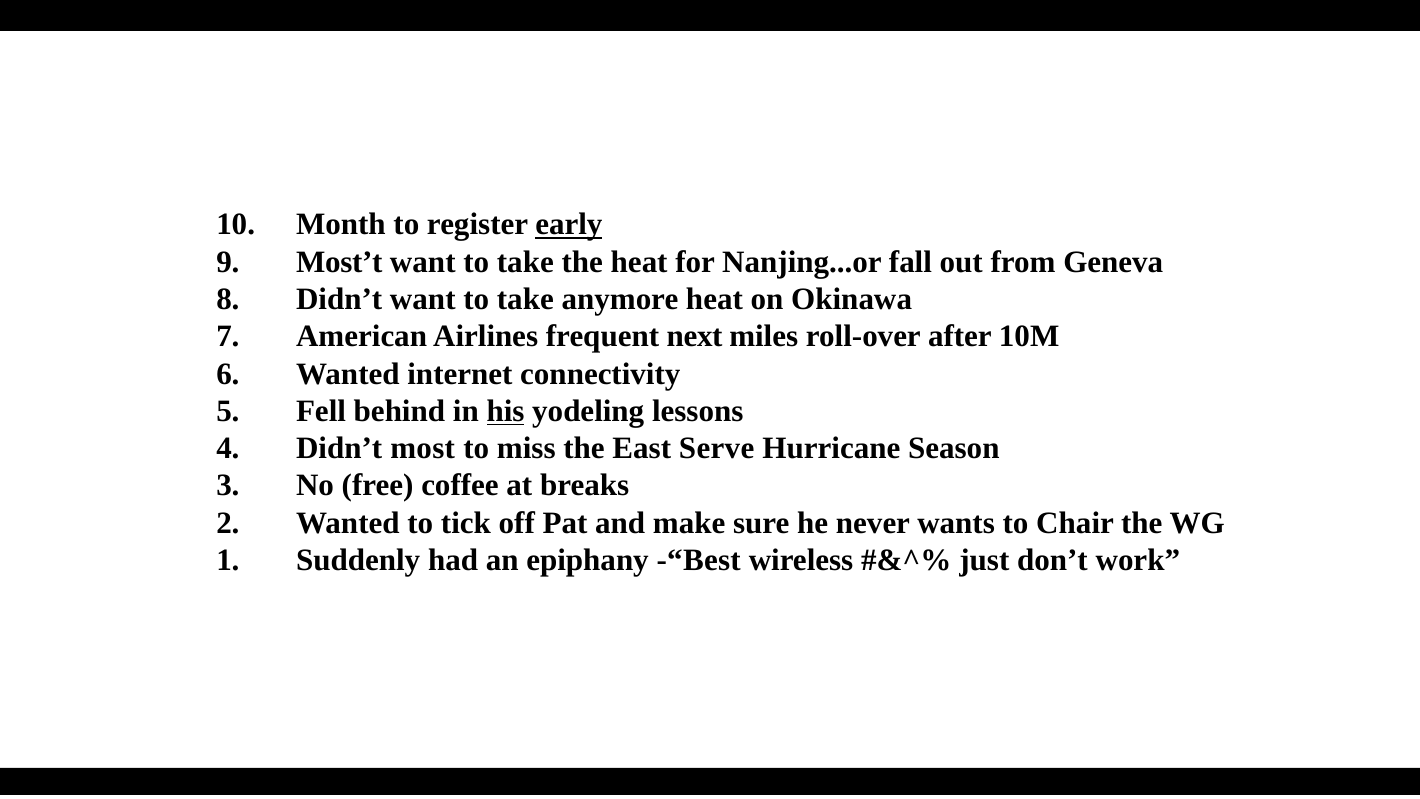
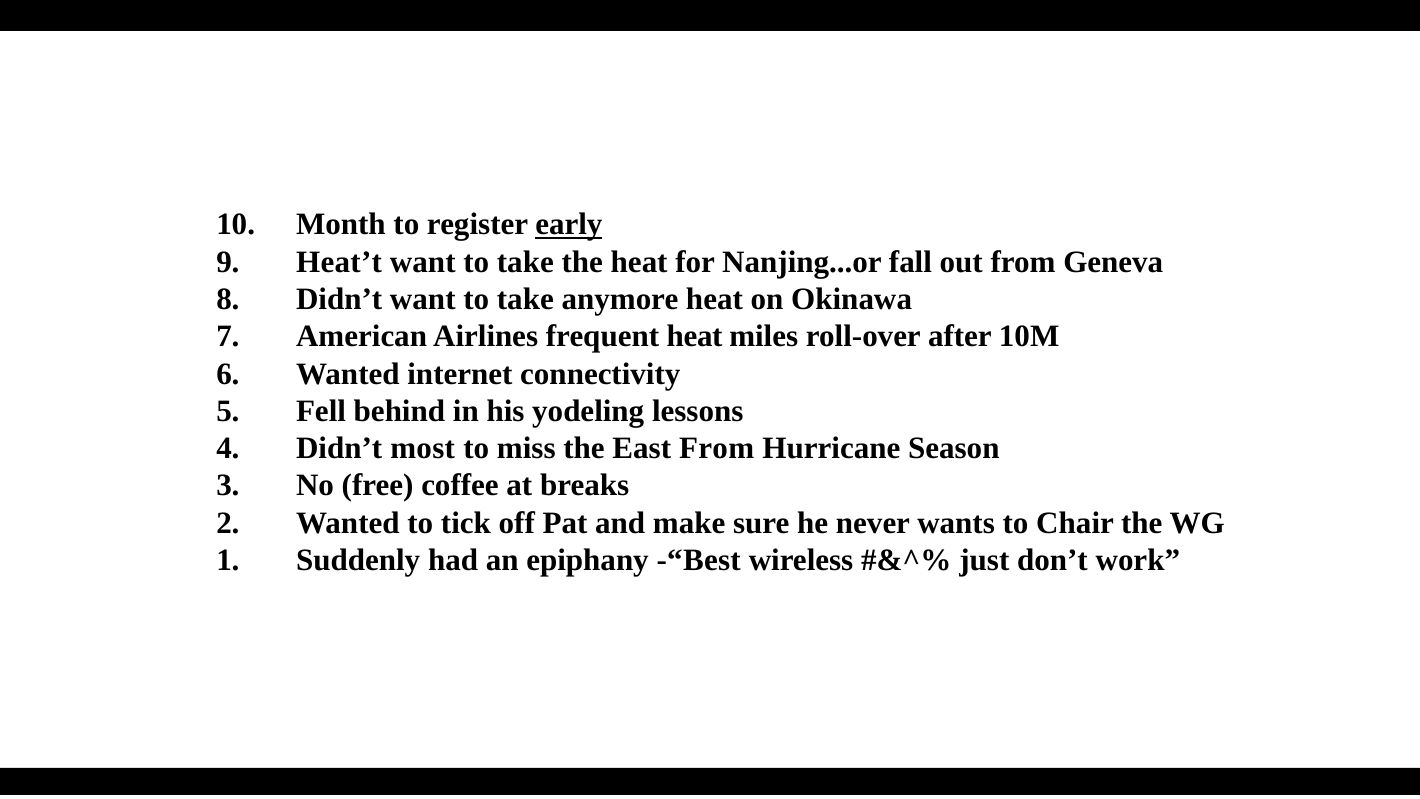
Most’t: Most’t -> Heat’t
frequent next: next -> heat
his underline: present -> none
East Serve: Serve -> From
